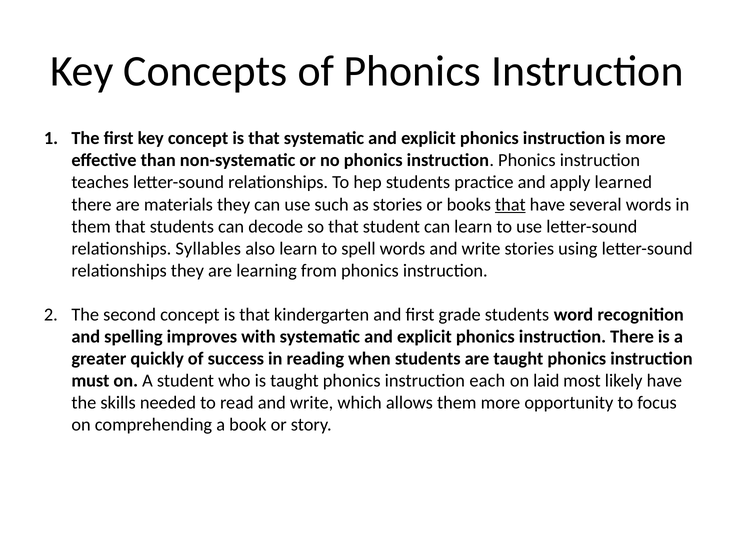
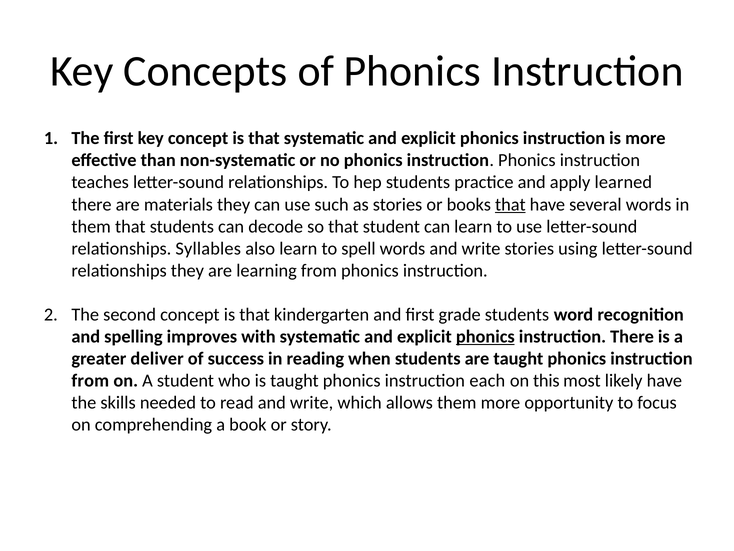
phonics at (485, 336) underline: none -> present
quickly: quickly -> deliver
must at (90, 380): must -> from
laid: laid -> this
